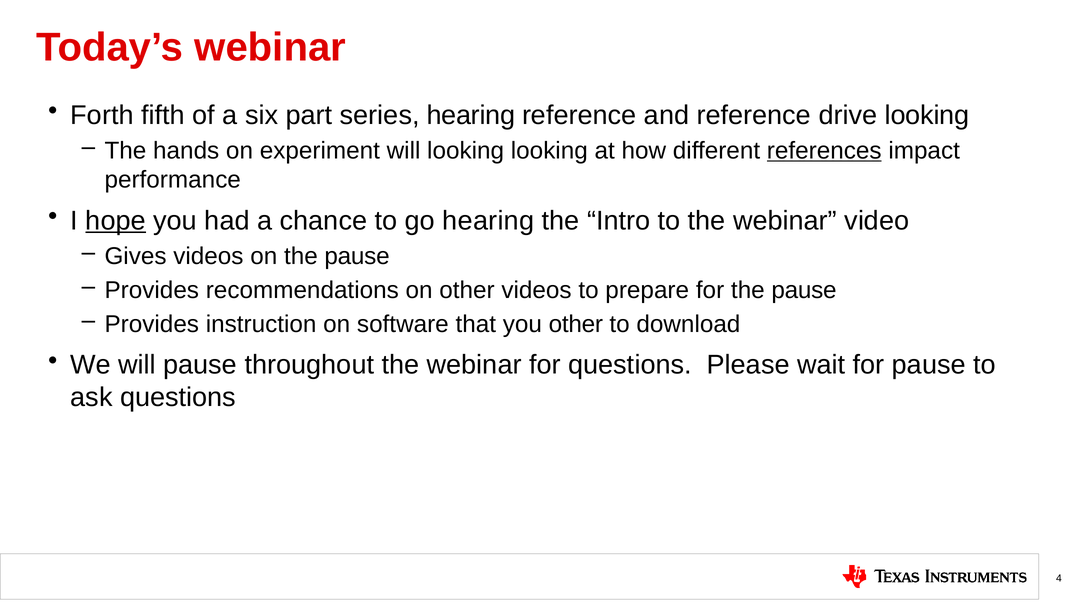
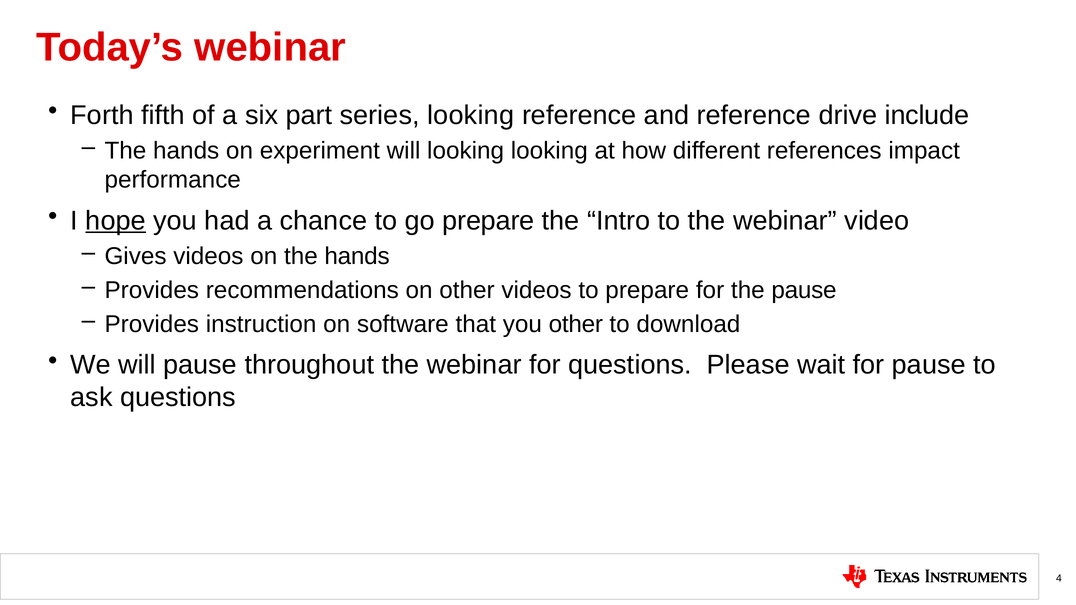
series hearing: hearing -> looking
drive looking: looking -> include
references underline: present -> none
go hearing: hearing -> prepare
on the pause: pause -> hands
